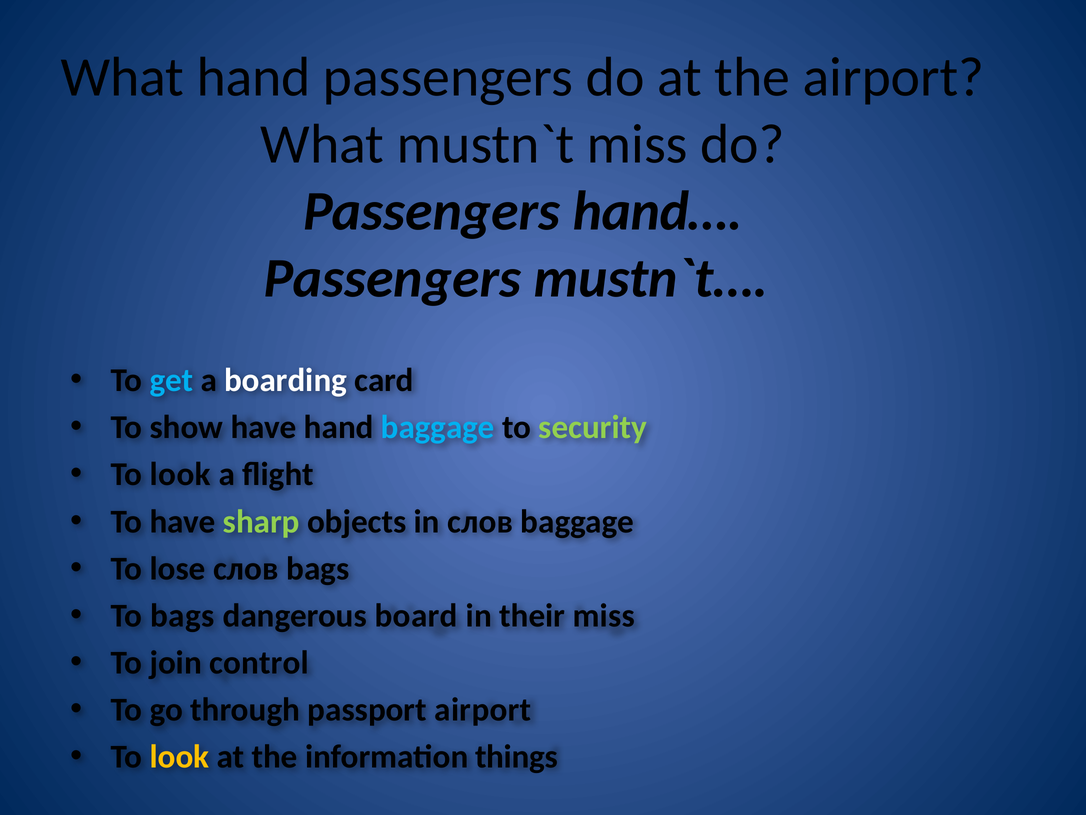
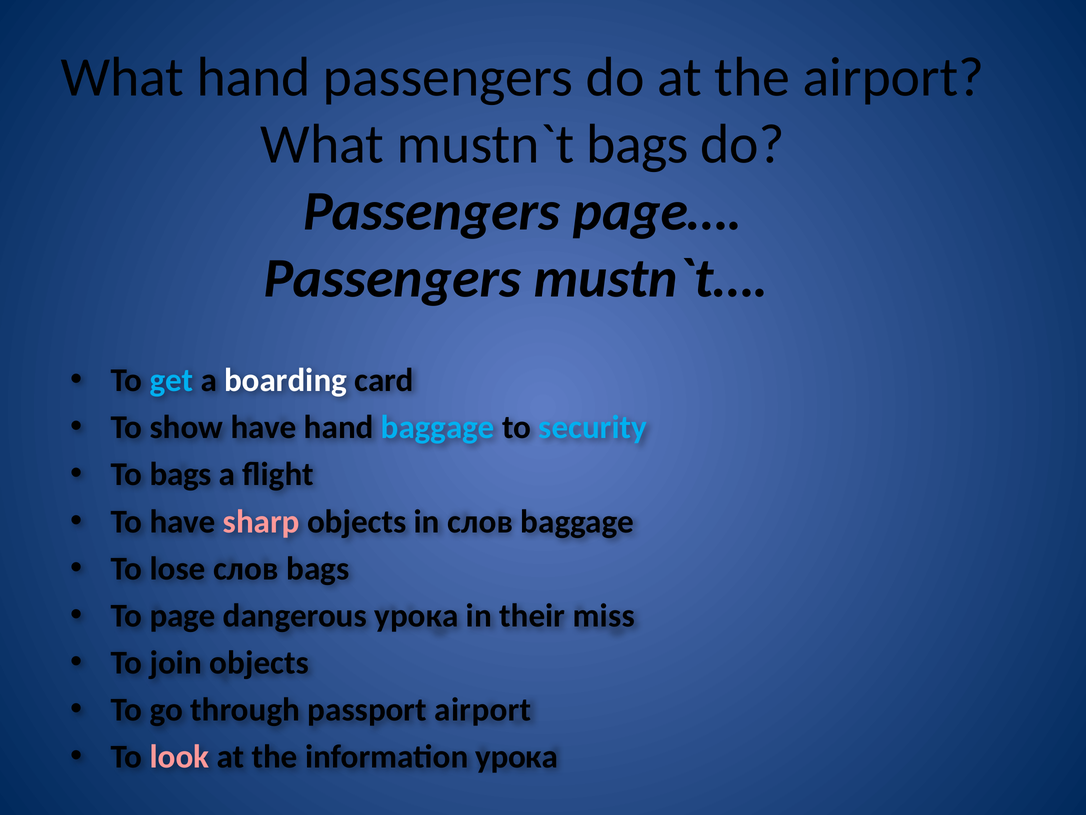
miss at (637, 144): miss -> bags
hand…: hand… -> page…
security colour: light green -> light blue
look at (180, 474): look -> bags
sharp colour: light green -> pink
To bags: bags -> page
dangerous board: board -> урока
join control: control -> objects
look at (180, 756) colour: yellow -> pink
information things: things -> урока
